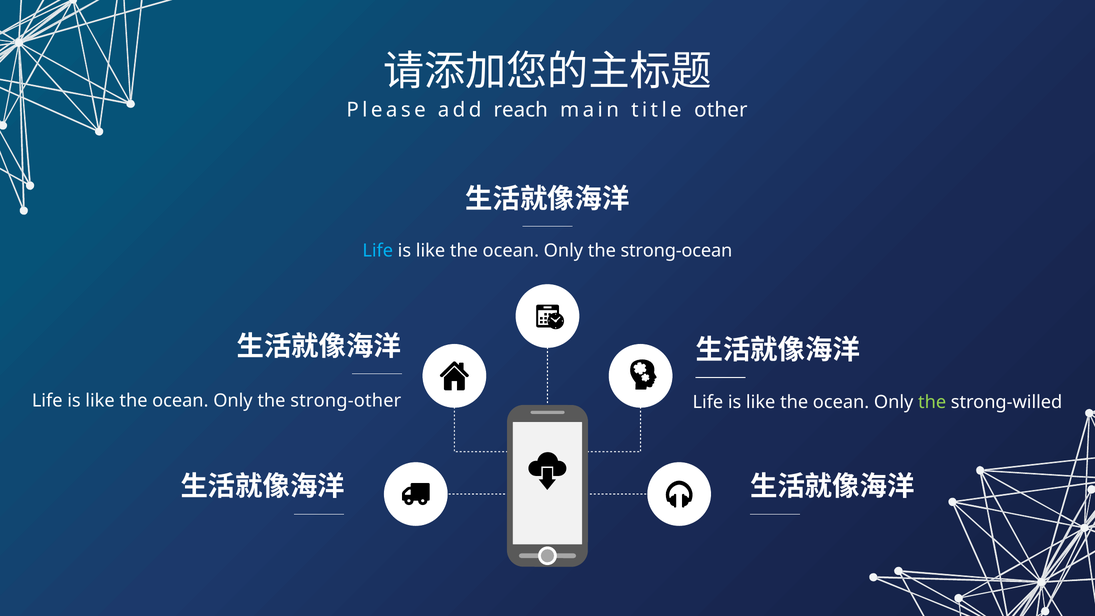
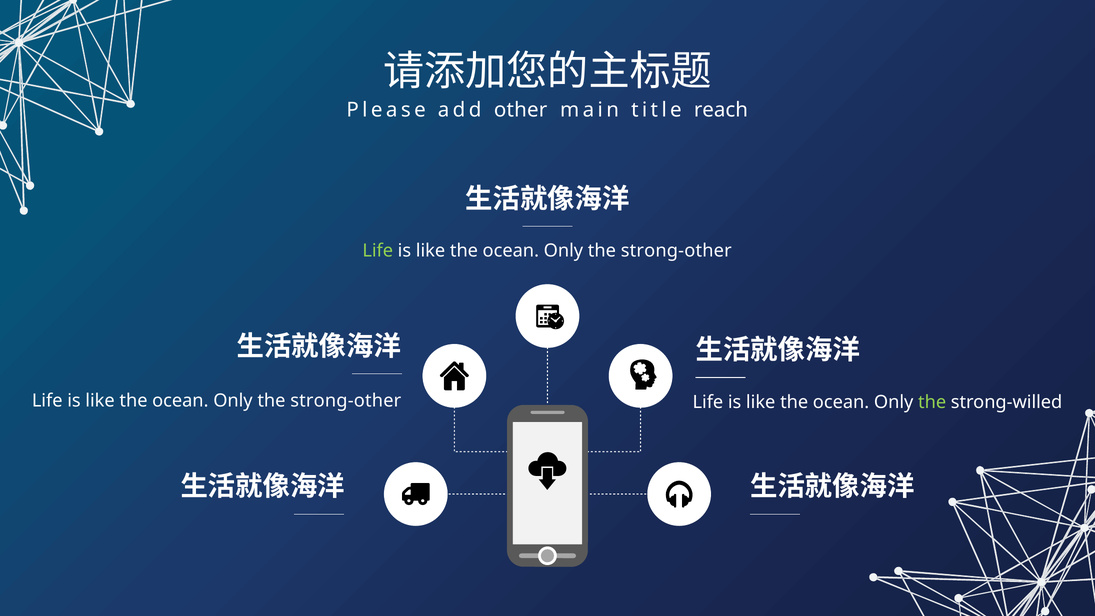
reach: reach -> other
other: other -> reach
Life at (378, 251) colour: light blue -> light green
strong-ocean at (676, 251): strong-ocean -> strong-other
